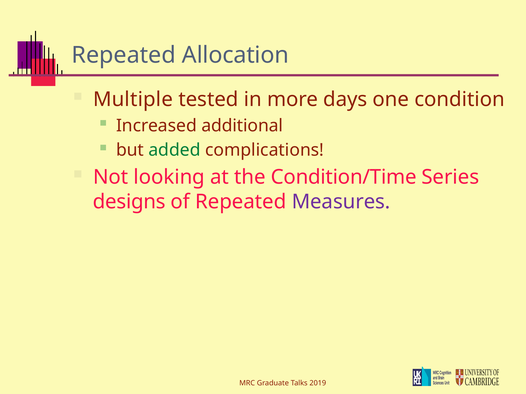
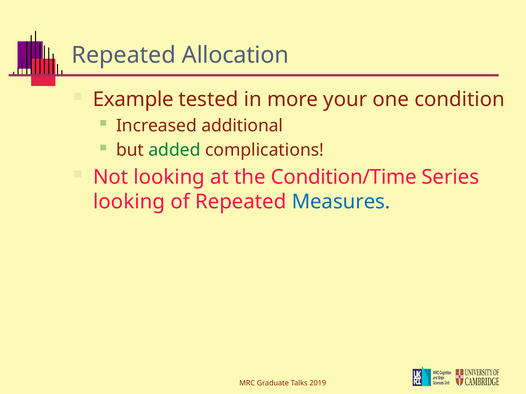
Multiple: Multiple -> Example
days: days -> your
designs at (129, 202): designs -> looking
Measures colour: purple -> blue
